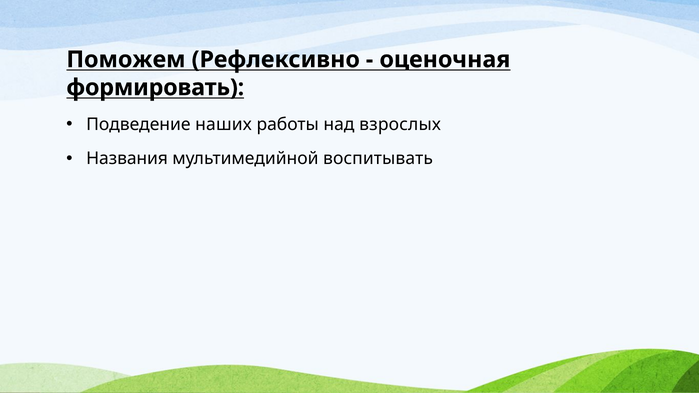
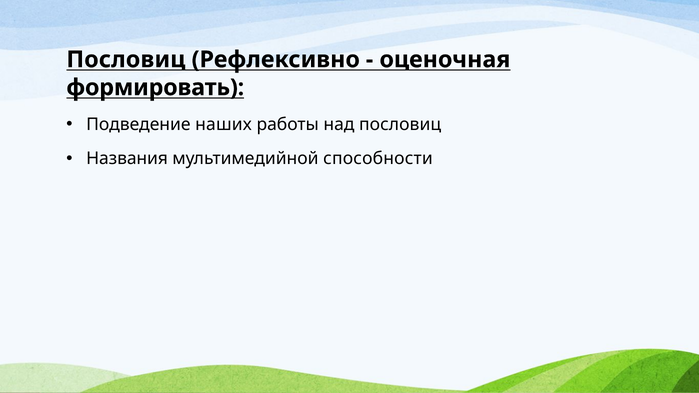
Поможем at (126, 60): Поможем -> Пословиц
над взрослых: взрослых -> пословиц
воспитывать: воспитывать -> способности
